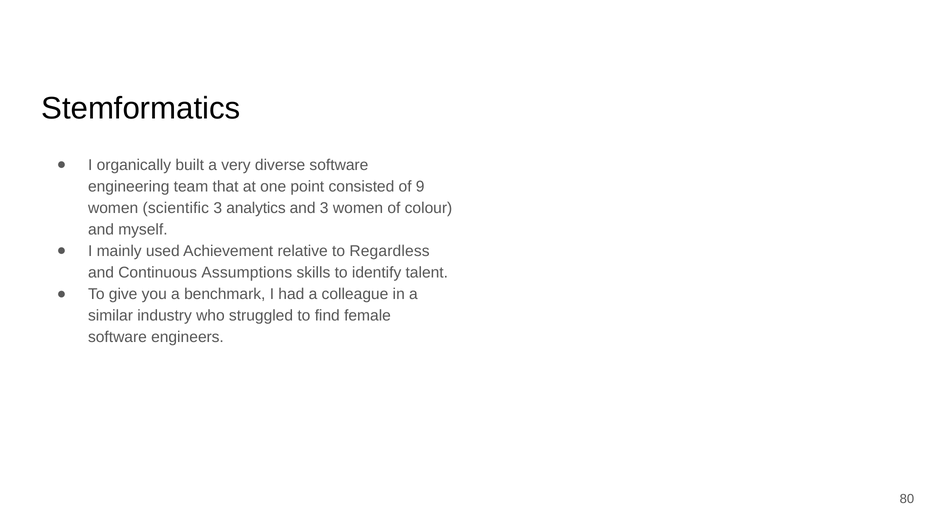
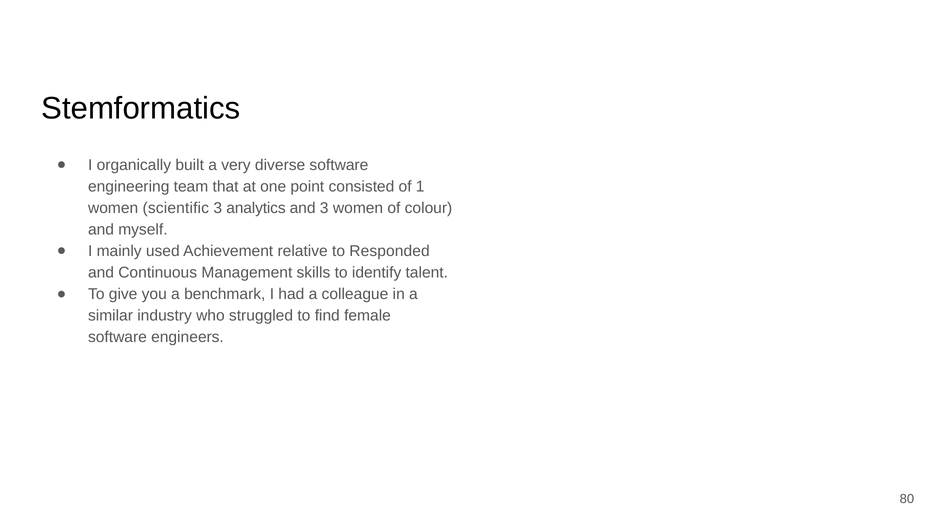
9: 9 -> 1
Regardless: Regardless -> Responded
Assumptions: Assumptions -> Management
